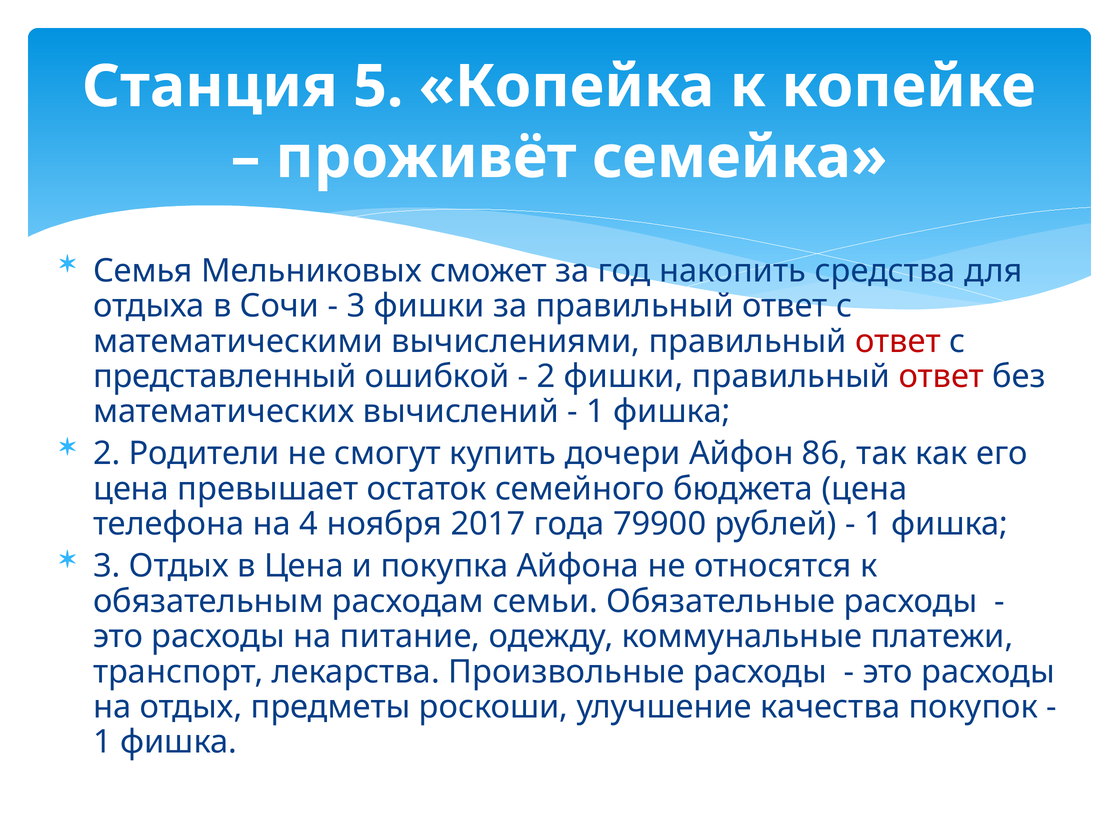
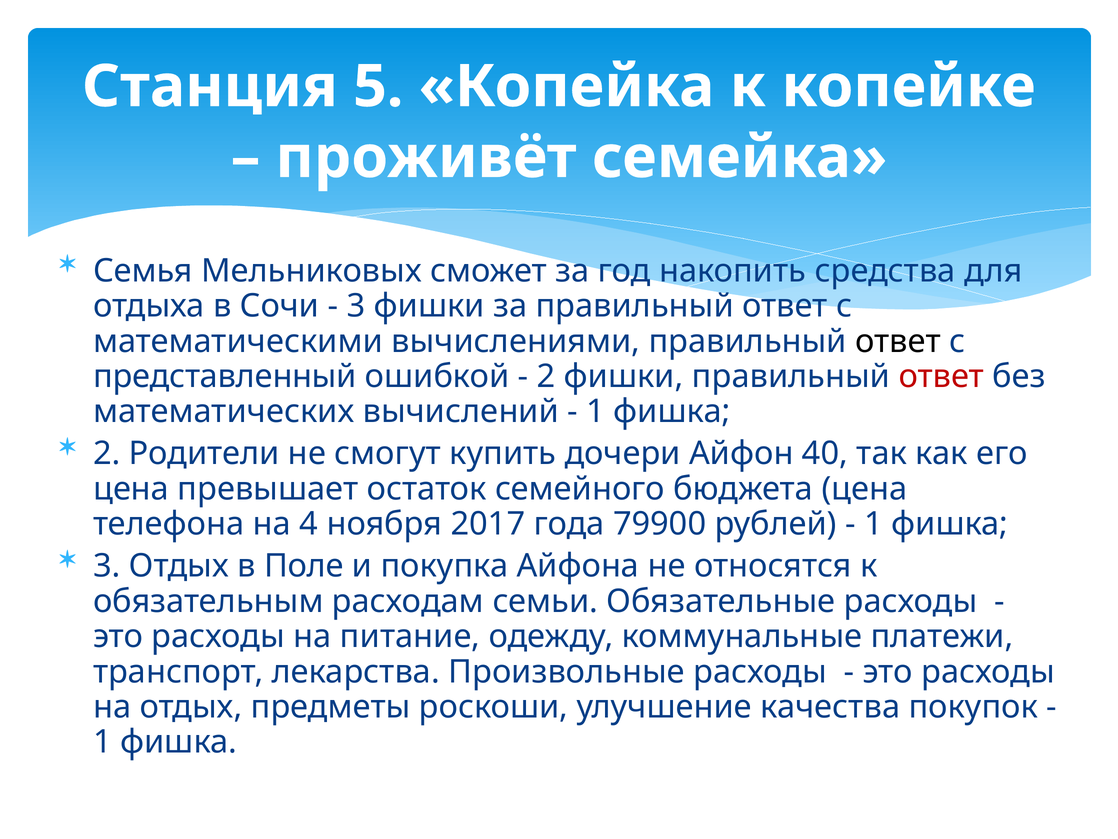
ответ at (898, 341) colour: red -> black
86: 86 -> 40
в Цена: Цена -> Поле
